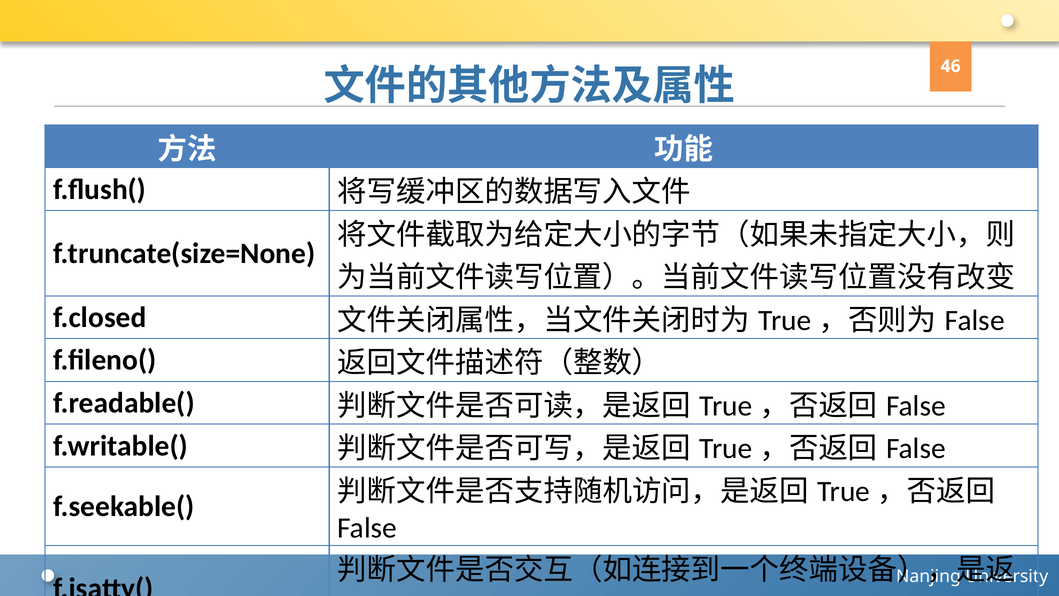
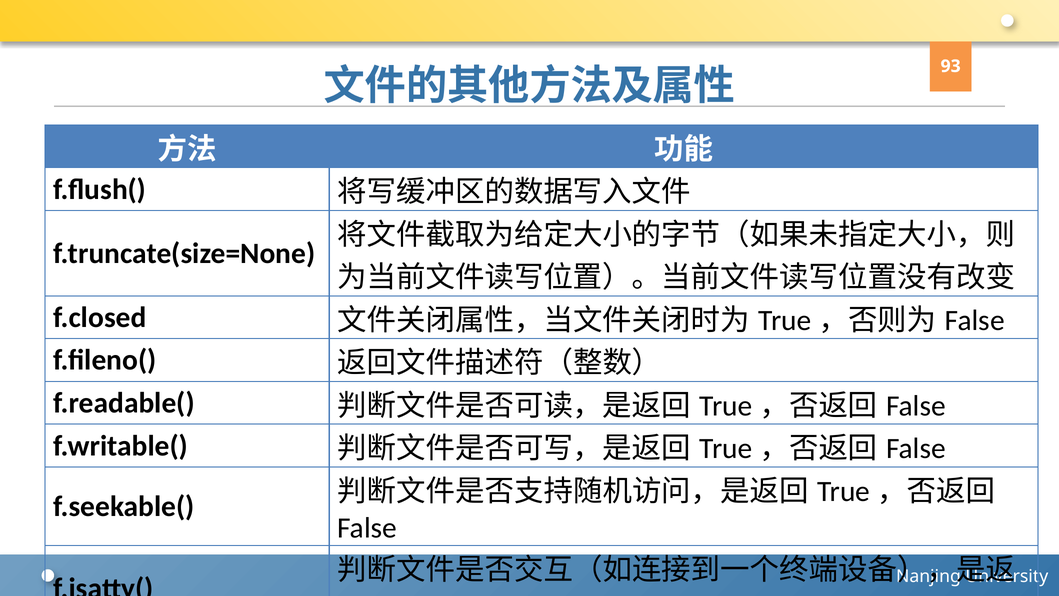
46: 46 -> 93
